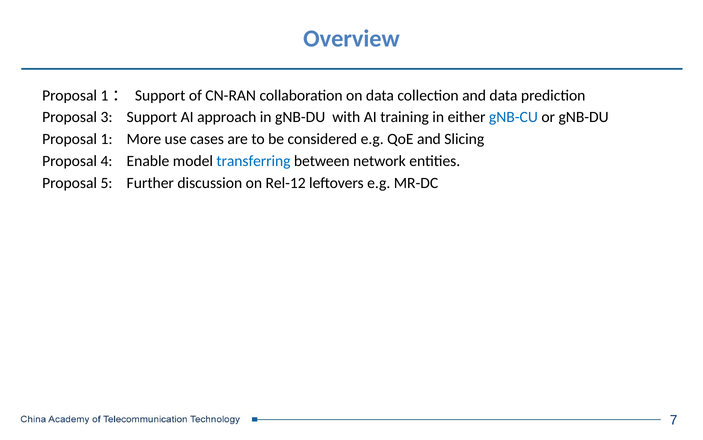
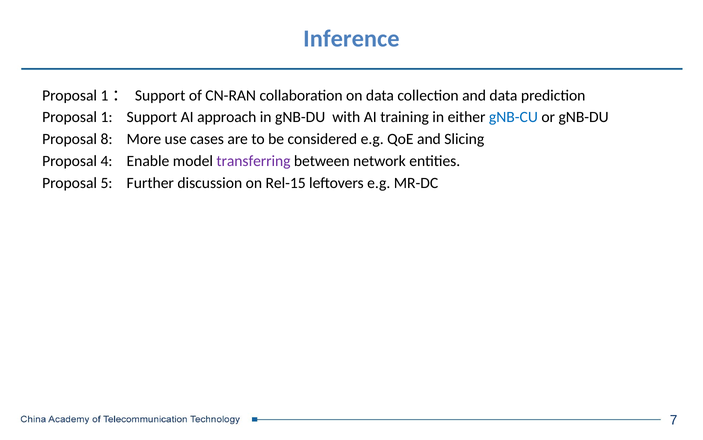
Overview: Overview -> Inference
3: 3 -> 1
1: 1 -> 8
transferring colour: blue -> purple
Rel-12: Rel-12 -> Rel-15
